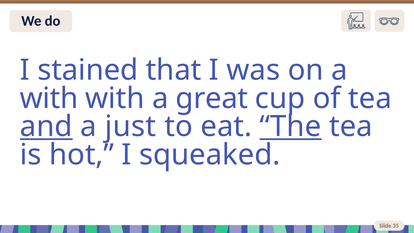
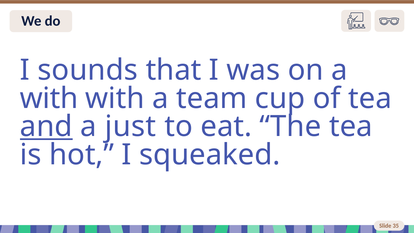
stained: stained -> sounds
great: great -> team
The underline: present -> none
